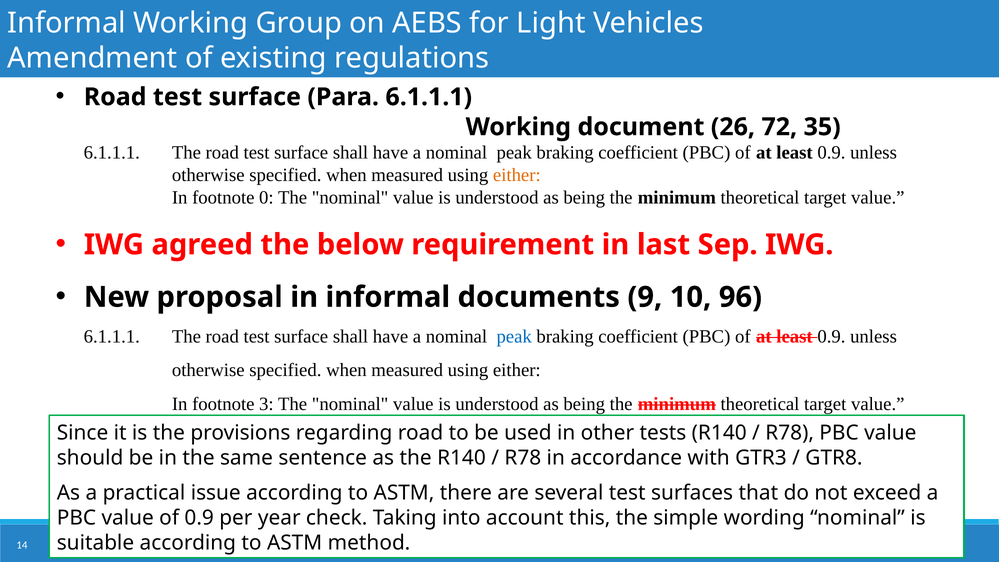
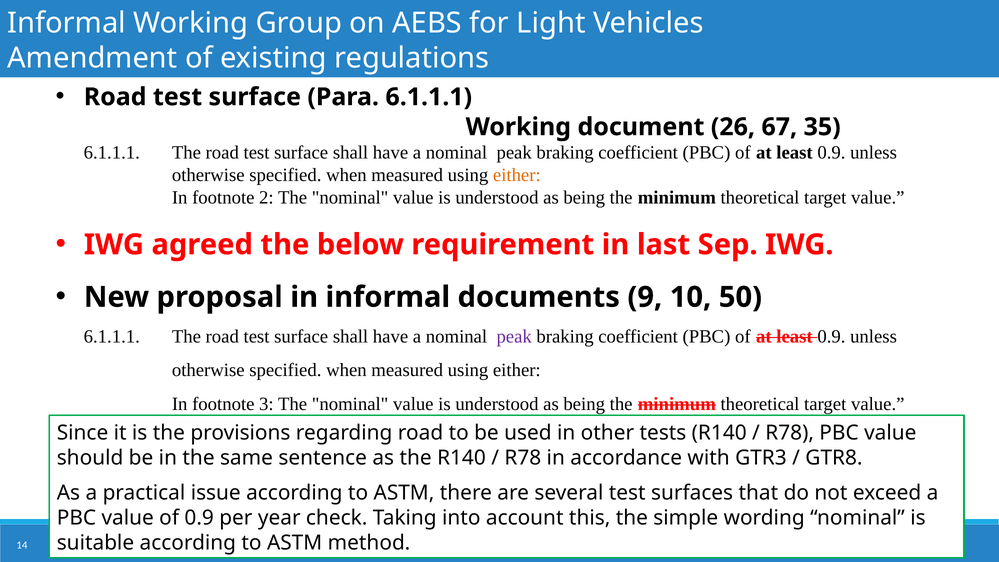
72: 72 -> 67
0: 0 -> 2
96: 96 -> 50
peak at (514, 336) colour: blue -> purple
